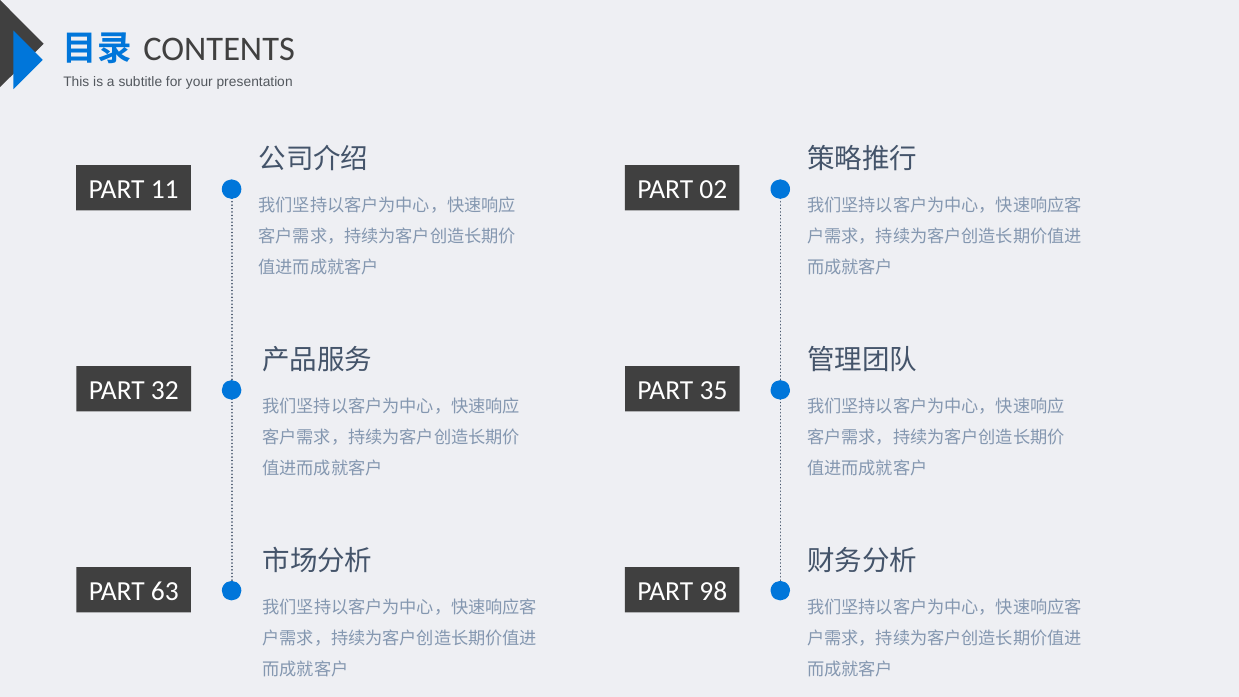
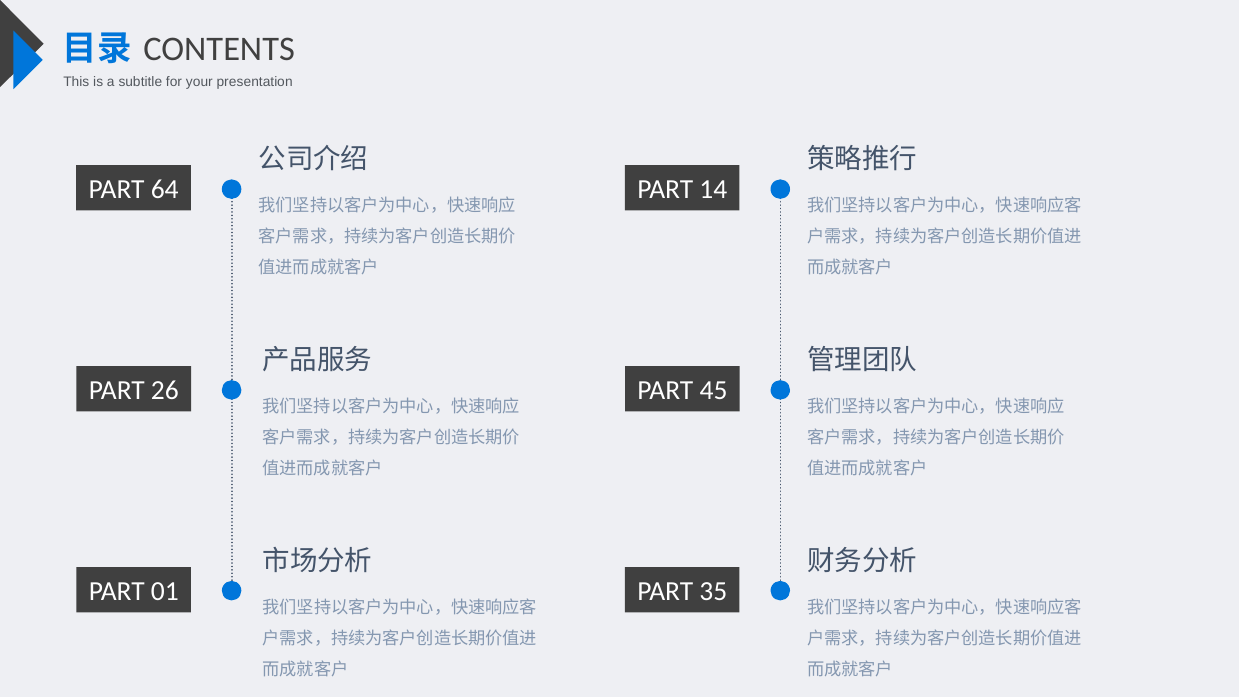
11: 11 -> 64
02: 02 -> 14
32: 32 -> 26
35: 35 -> 45
63: 63 -> 01
98: 98 -> 35
